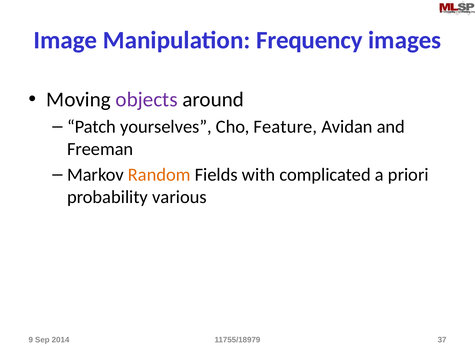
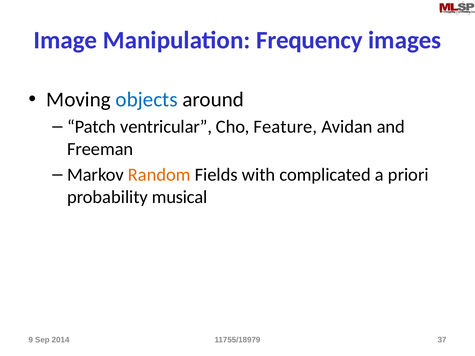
objects colour: purple -> blue
yourselves: yourselves -> ventricular
various: various -> musical
